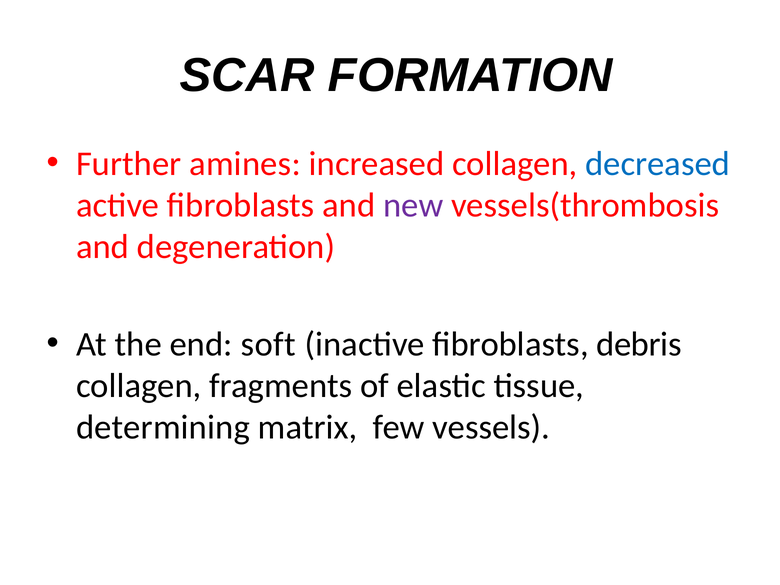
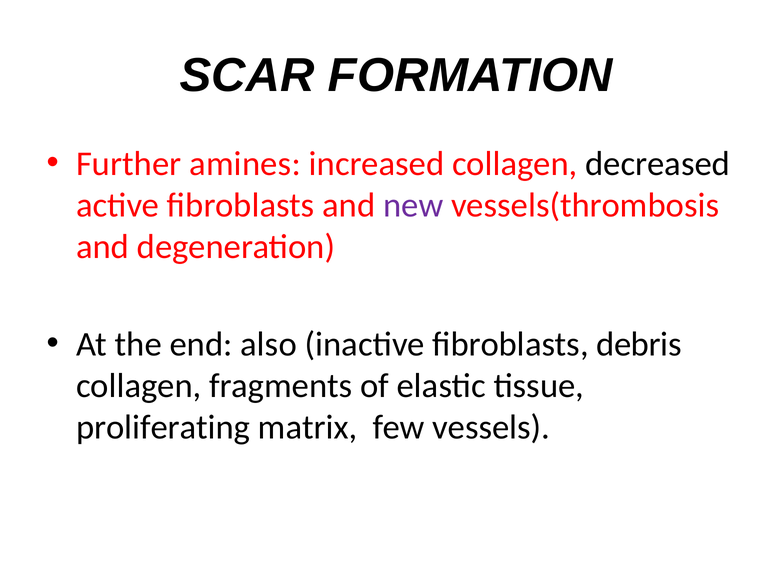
decreased colour: blue -> black
soft: soft -> also
determining: determining -> proliferating
